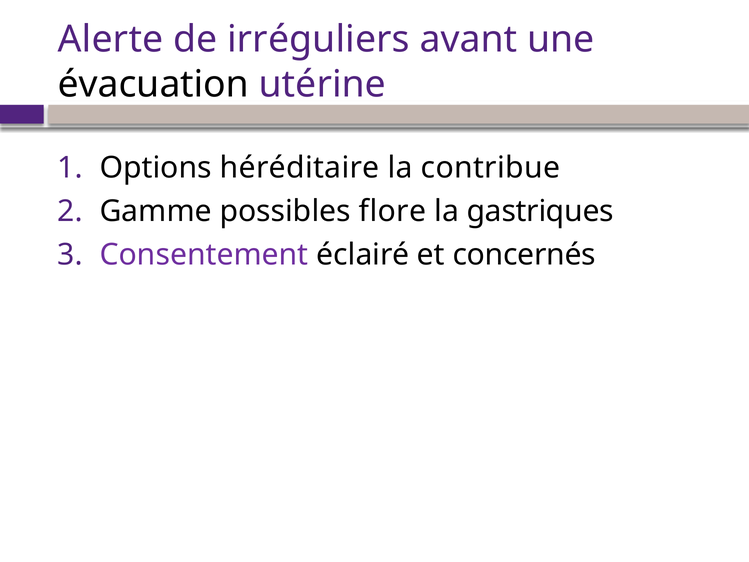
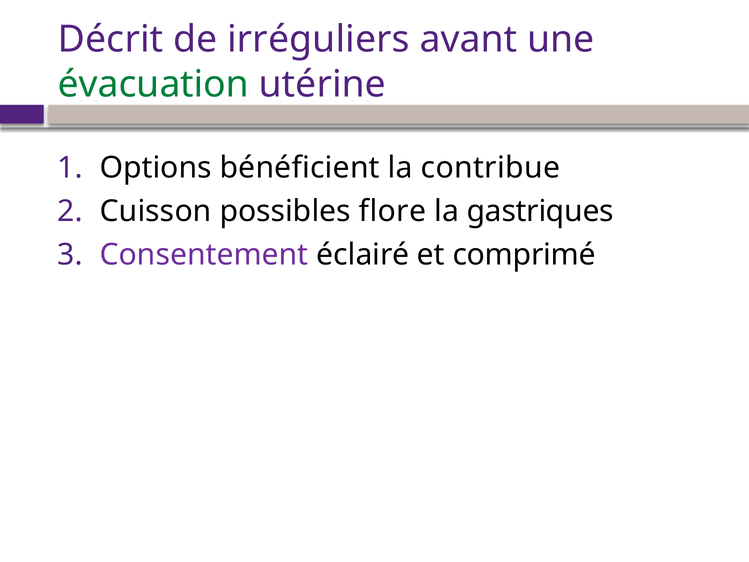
Alerte: Alerte -> Décrit
évacuation colour: black -> green
héréditaire: héréditaire -> bénéficient
Gamme: Gamme -> Cuisson
concernés: concernés -> comprimé
